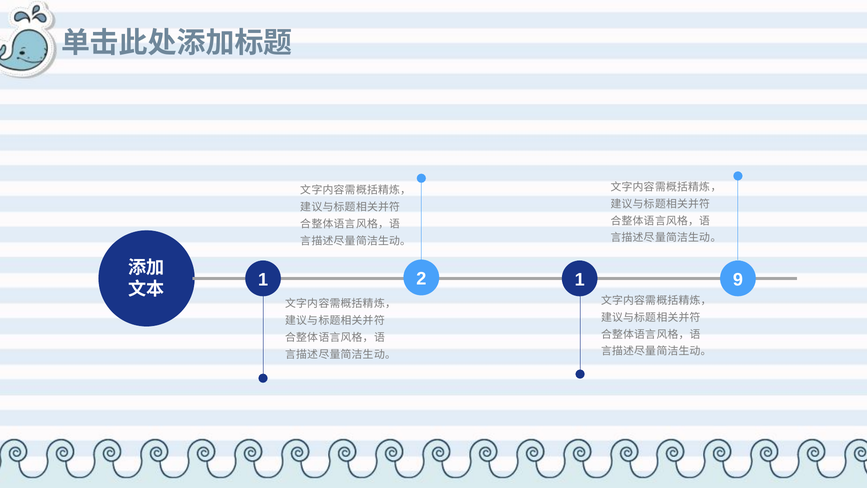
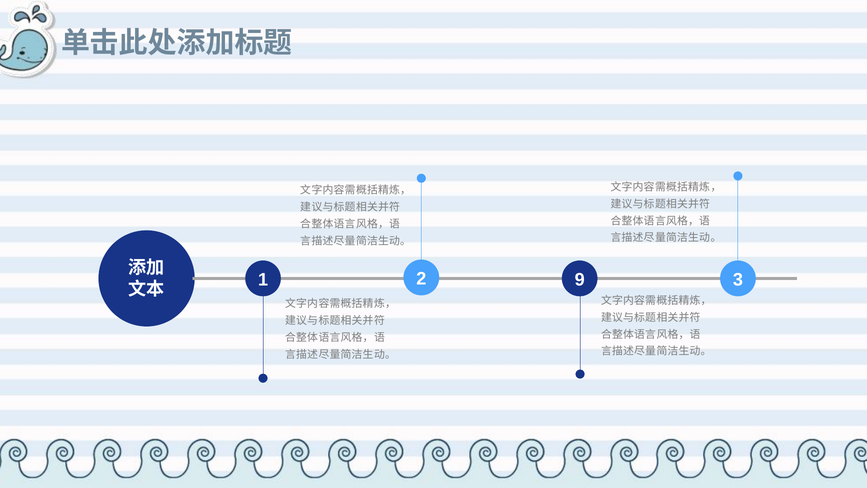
9: 9 -> 3
1 1: 1 -> 9
